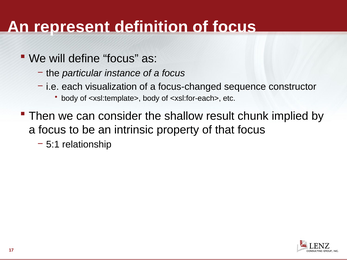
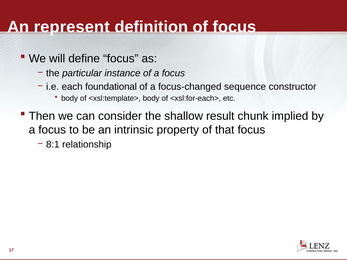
visualization: visualization -> foundational
5:1: 5:1 -> 8:1
